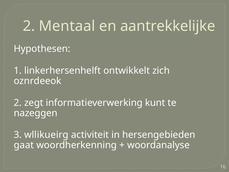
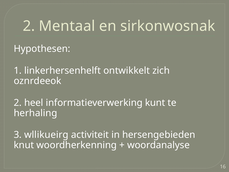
aantrekkelijke: aantrekkelijke -> sirkonwosnak
zegt: zegt -> heel
nazeggen: nazeggen -> herhaling
gaat: gaat -> knut
